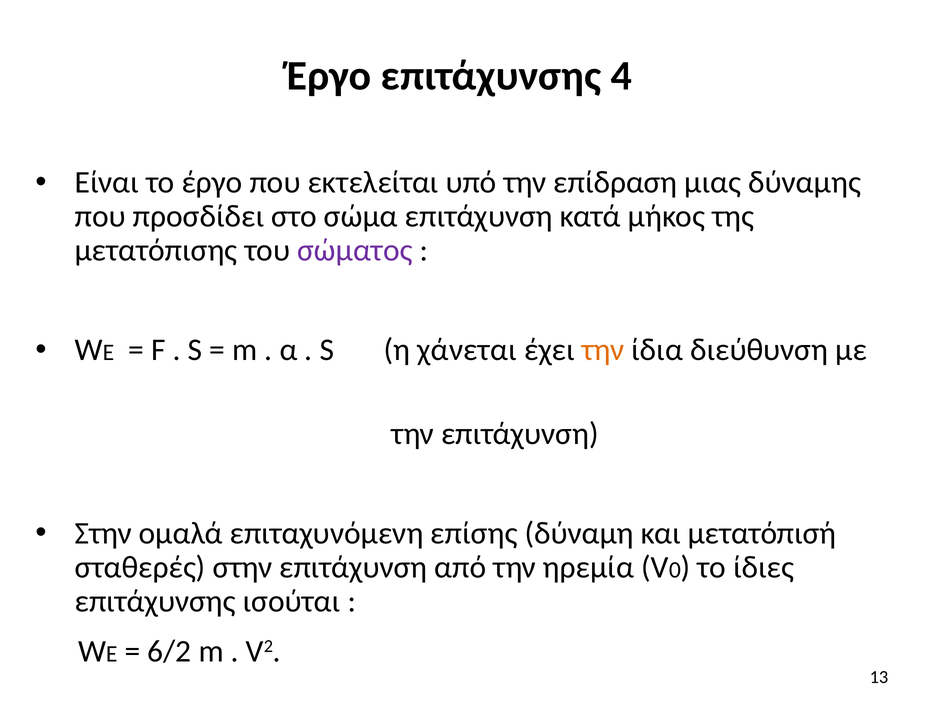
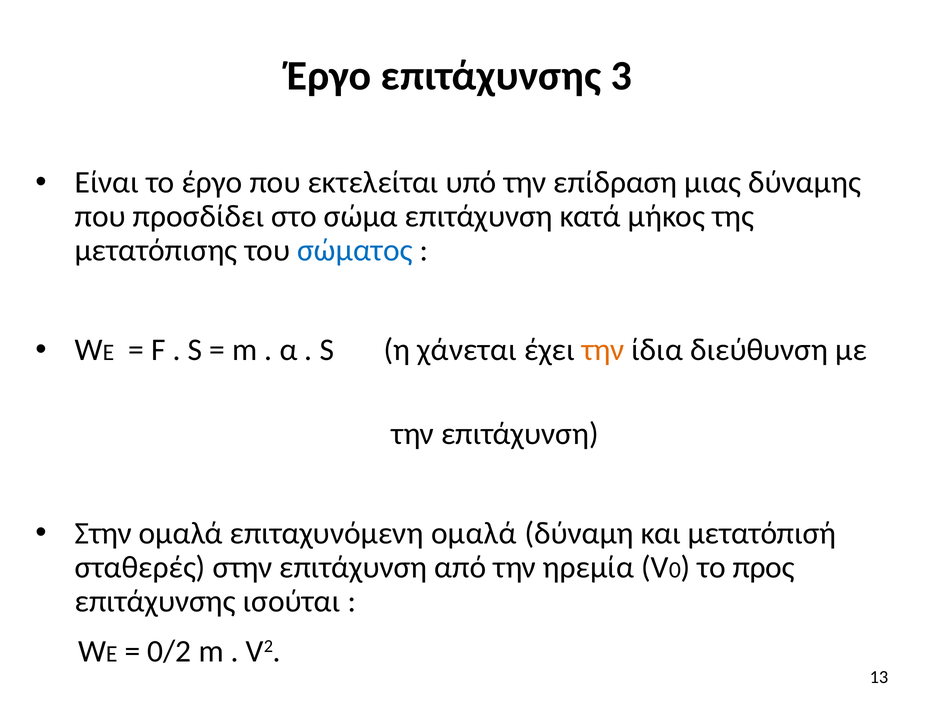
4: 4 -> 3
σώματος colour: purple -> blue
επιταχυνόμενη επίσης: επίσης -> ομαλά
ίδιες: ίδιες -> προς
6/2: 6/2 -> 0/2
